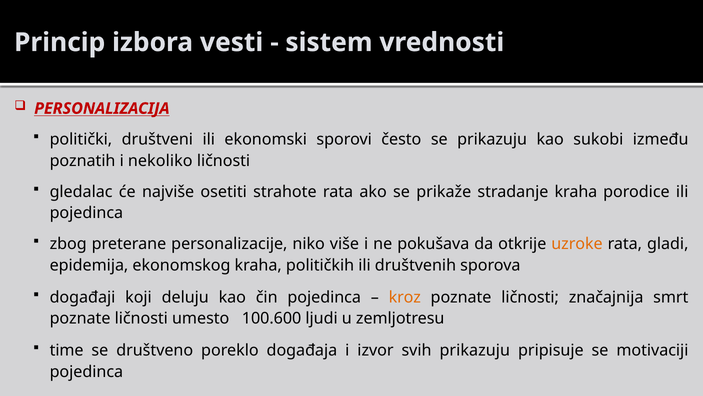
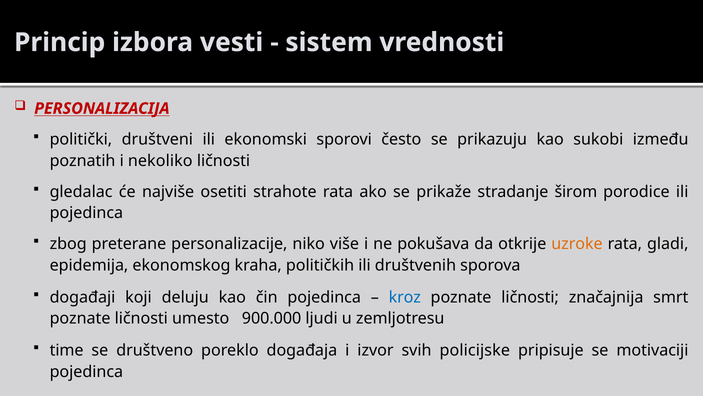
stradanje kraha: kraha -> širom
kroz colour: orange -> blue
100.600: 100.600 -> 900.000
svih prikazuju: prikazuju -> policijske
